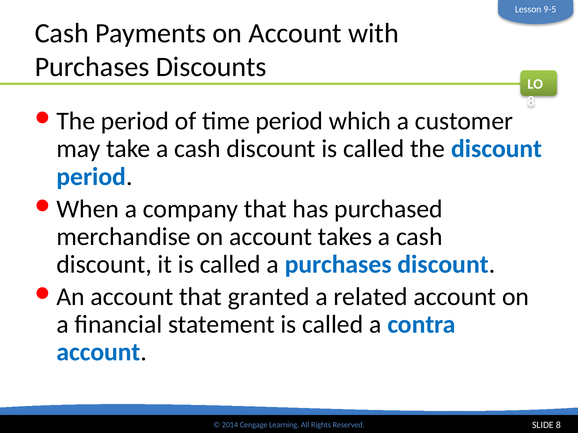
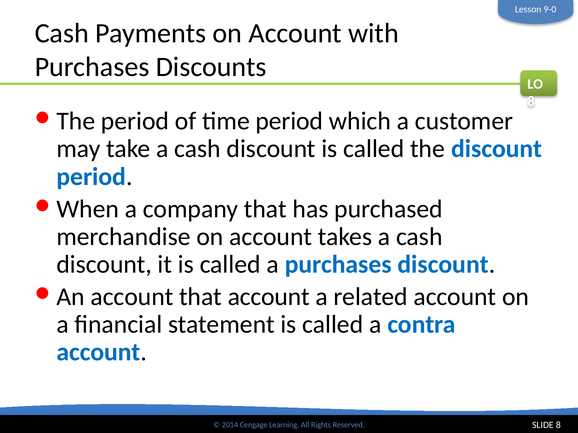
9-5: 9-5 -> 9-0
that granted: granted -> account
